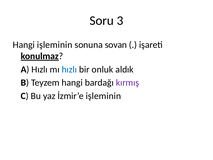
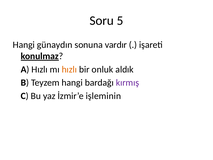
3: 3 -> 5
Hangi işleminin: işleminin -> günaydın
sovan: sovan -> vardır
hızlı at (69, 69) colour: blue -> orange
